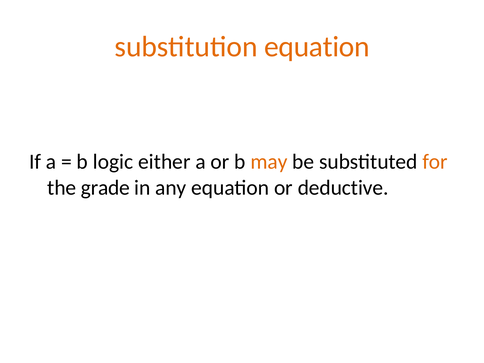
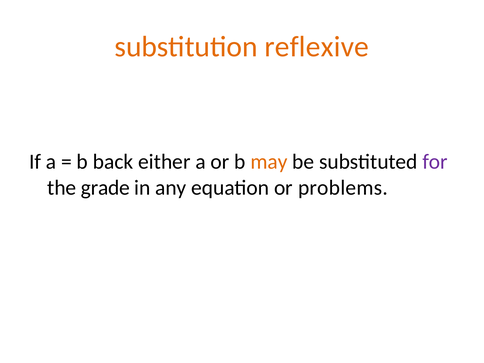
substitution equation: equation -> reflexive
logic: logic -> back
for colour: orange -> purple
deductive: deductive -> problems
